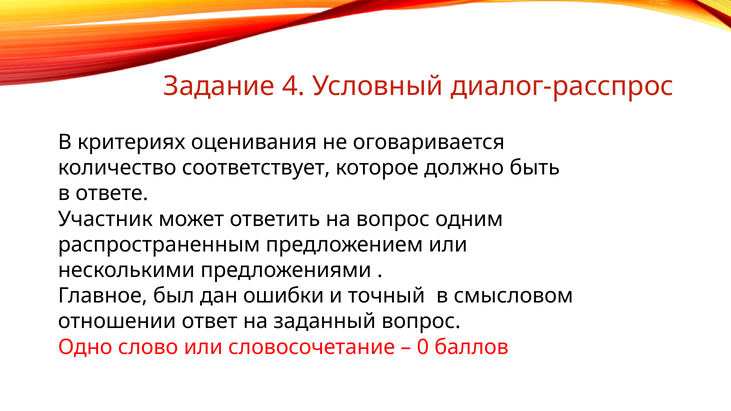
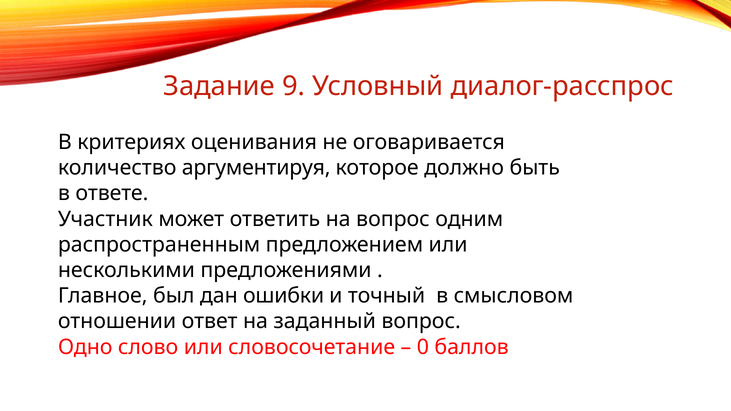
4: 4 -> 9
соответствует: соответствует -> аргументируя
